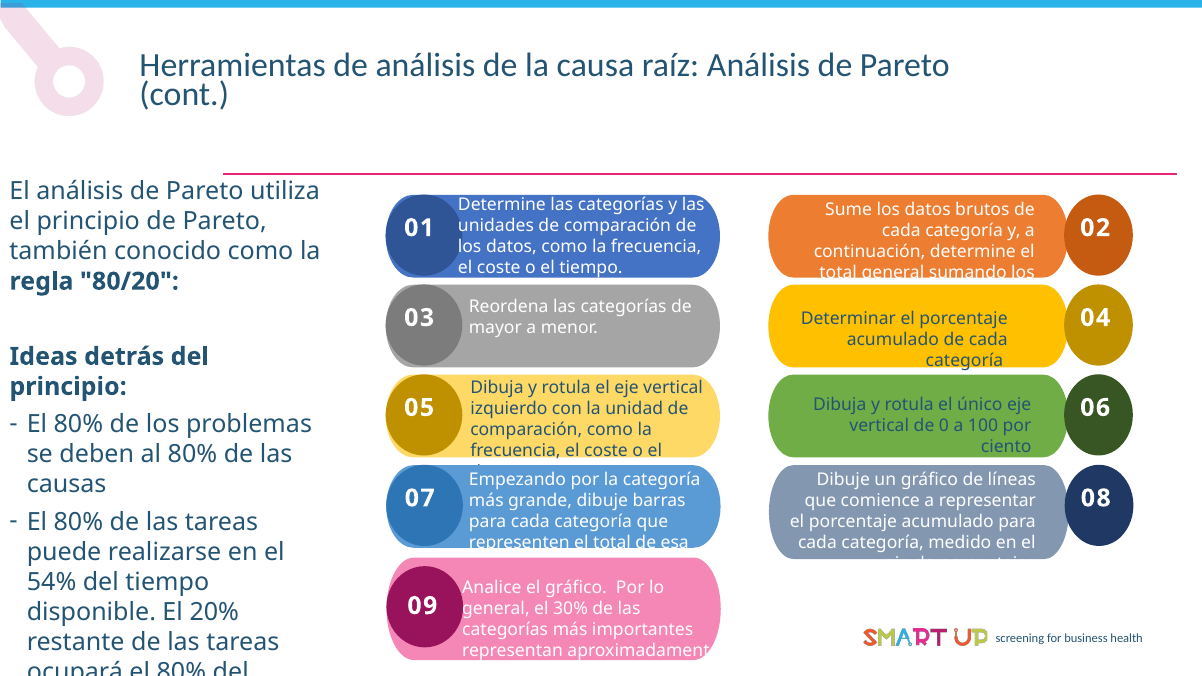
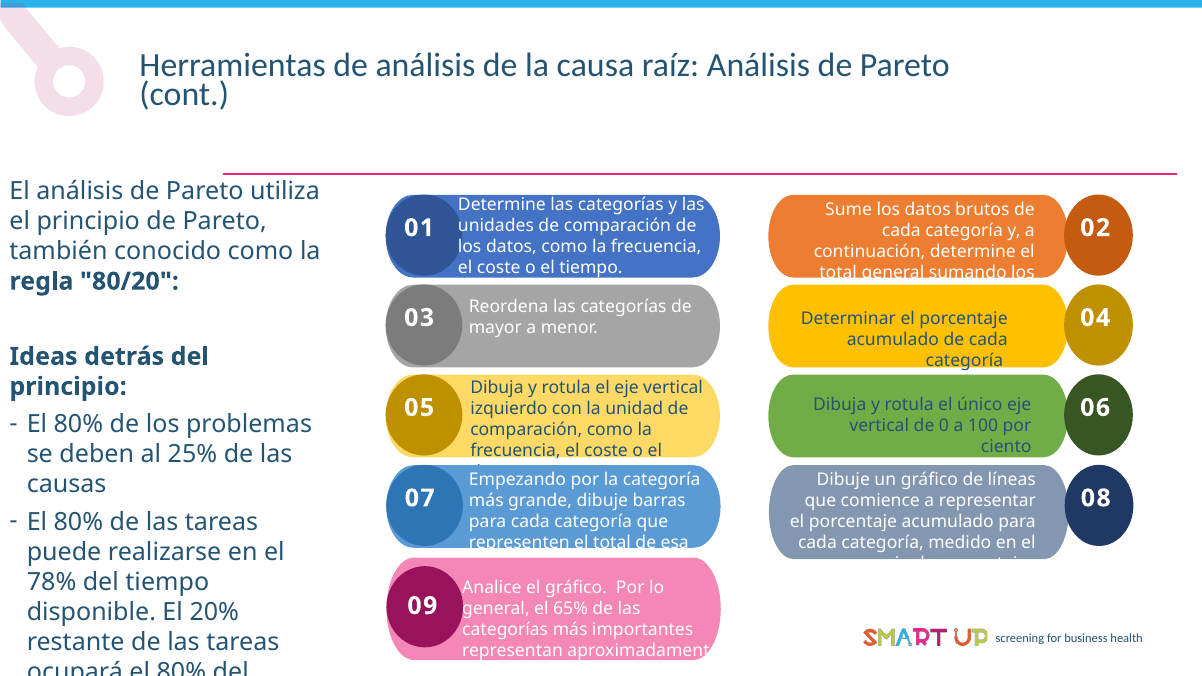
al 80%: 80% -> 25%
54%: 54% -> 78%
30%: 30% -> 65%
